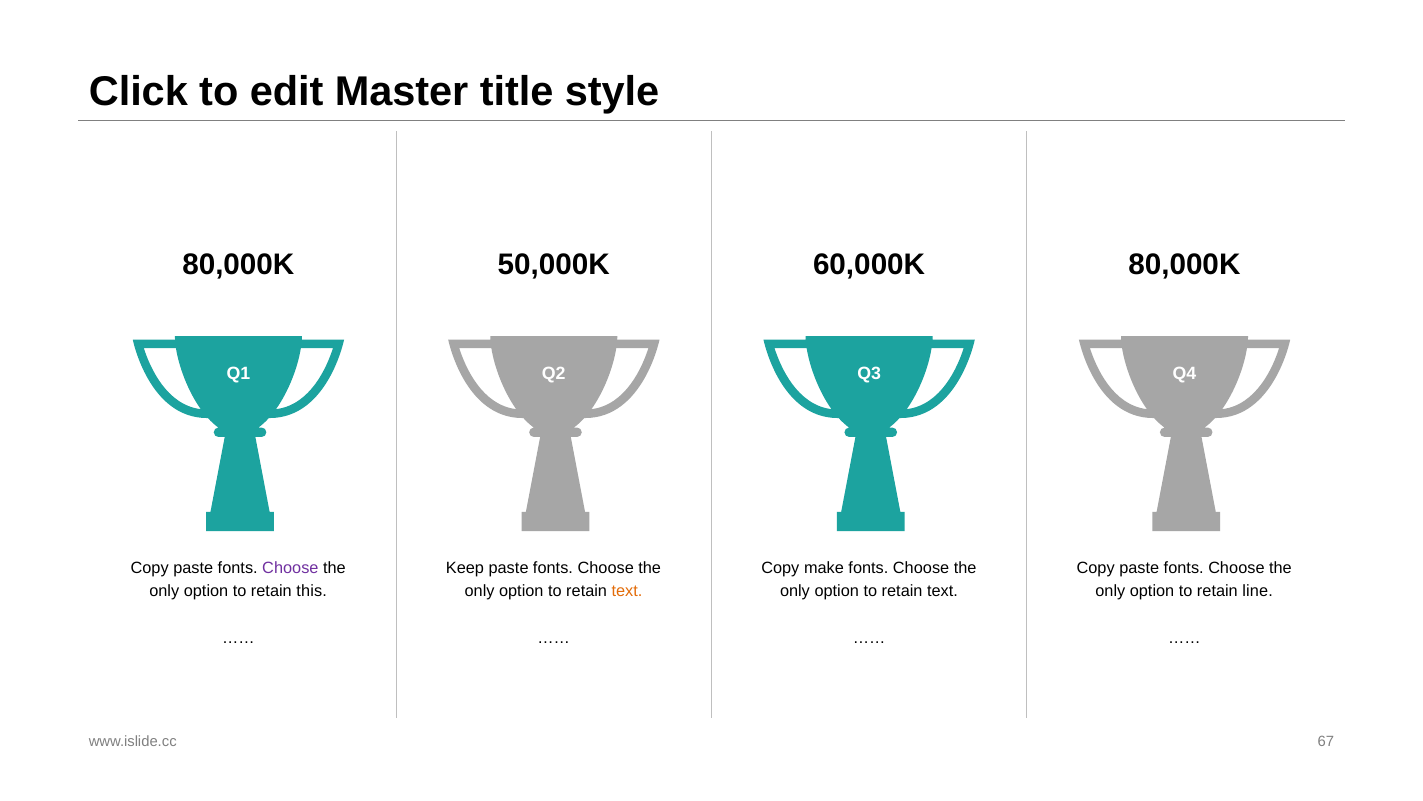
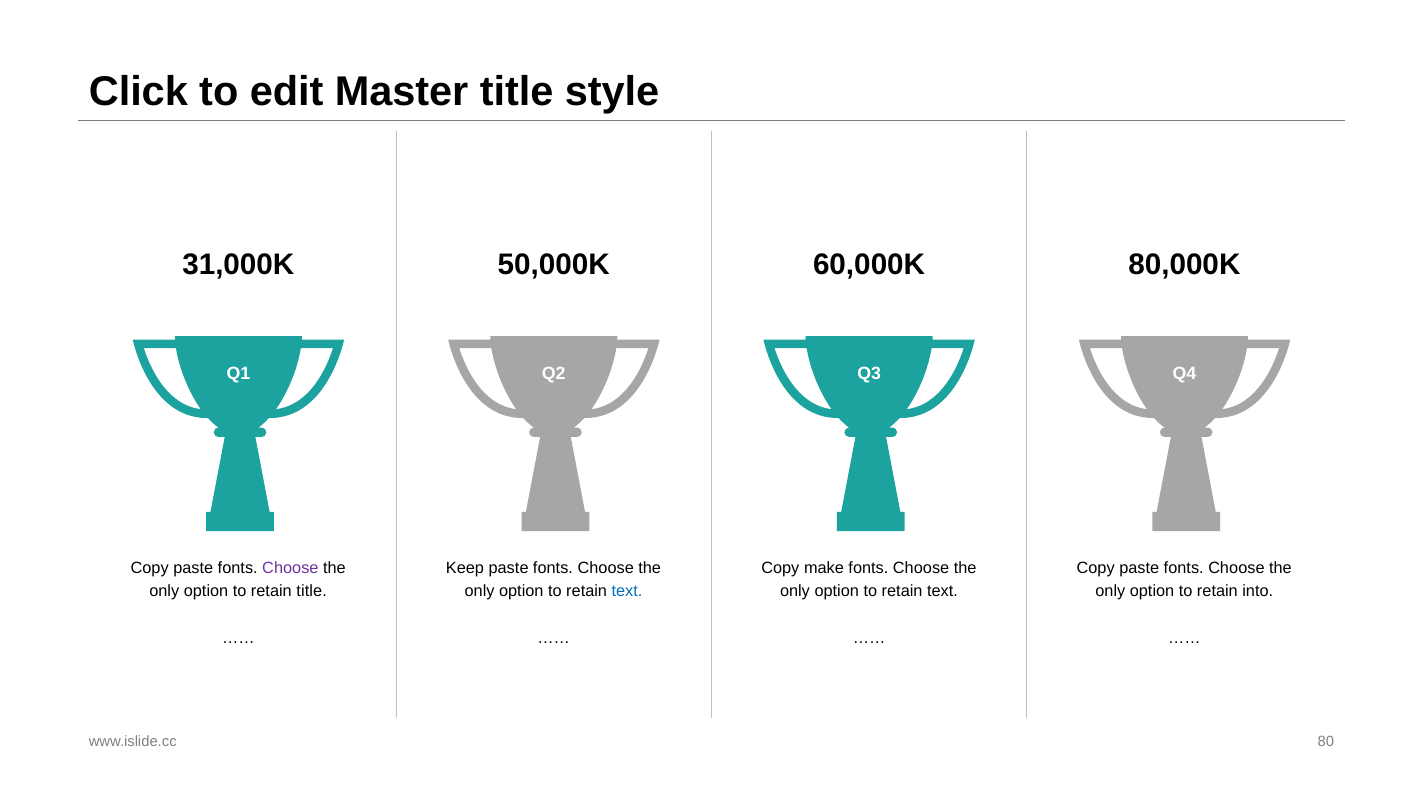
80,000K at (238, 264): 80,000K -> 31,000K
retain this: this -> title
text at (627, 591) colour: orange -> blue
line: line -> into
67: 67 -> 80
